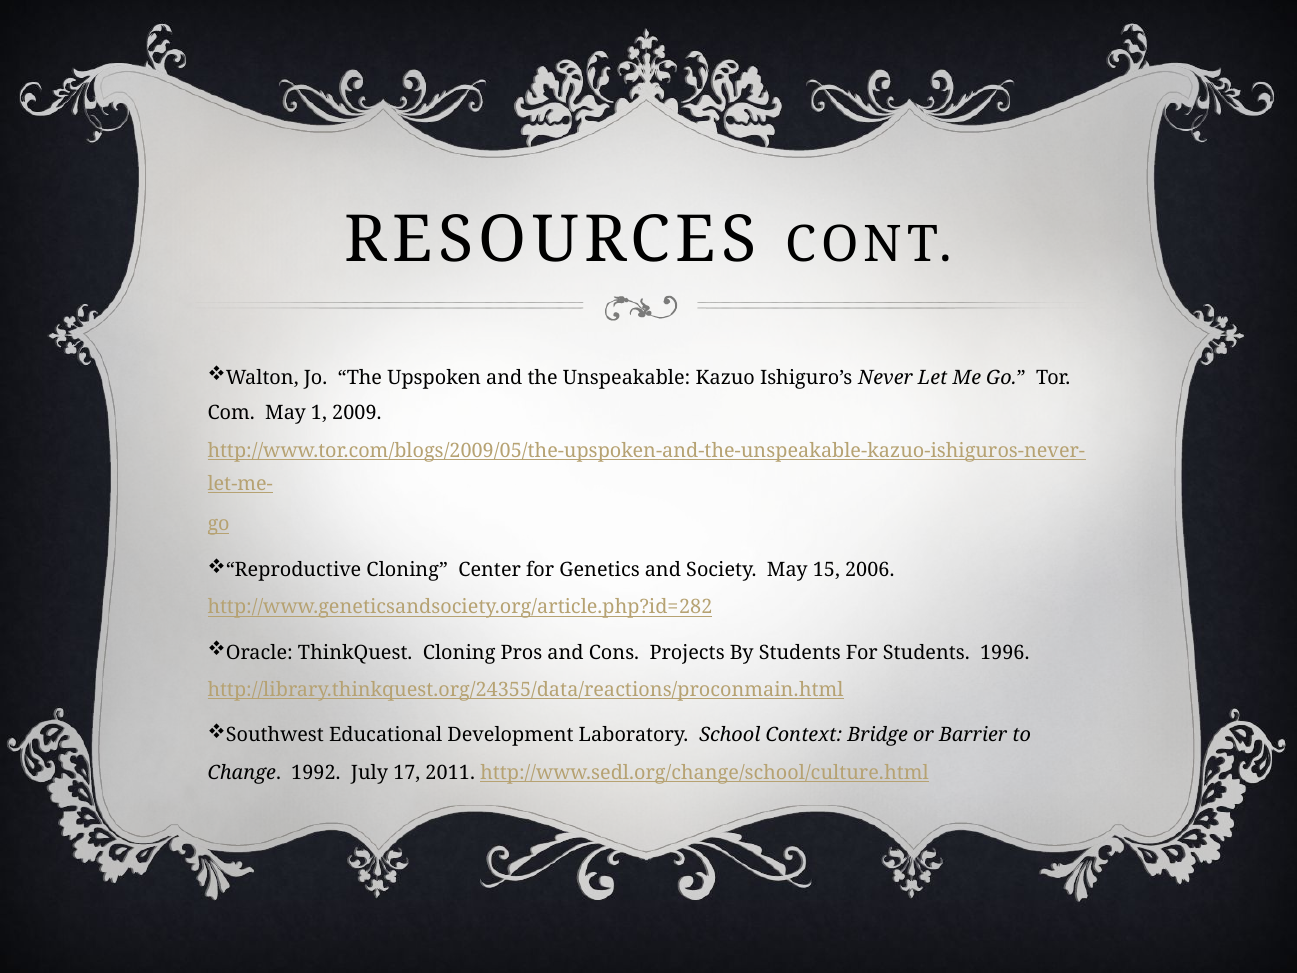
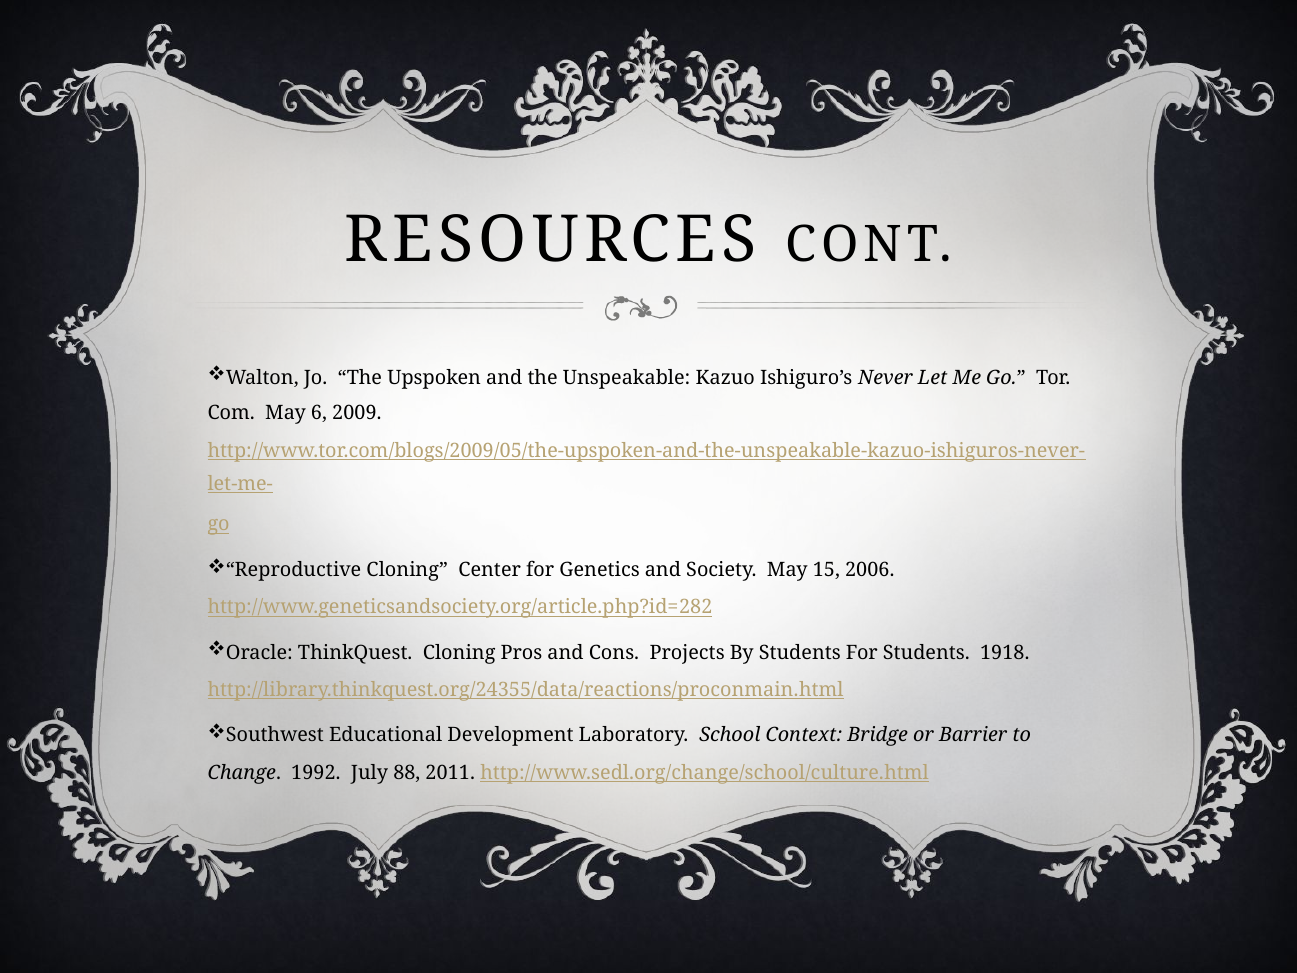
1: 1 -> 6
1996: 1996 -> 1918
17: 17 -> 88
